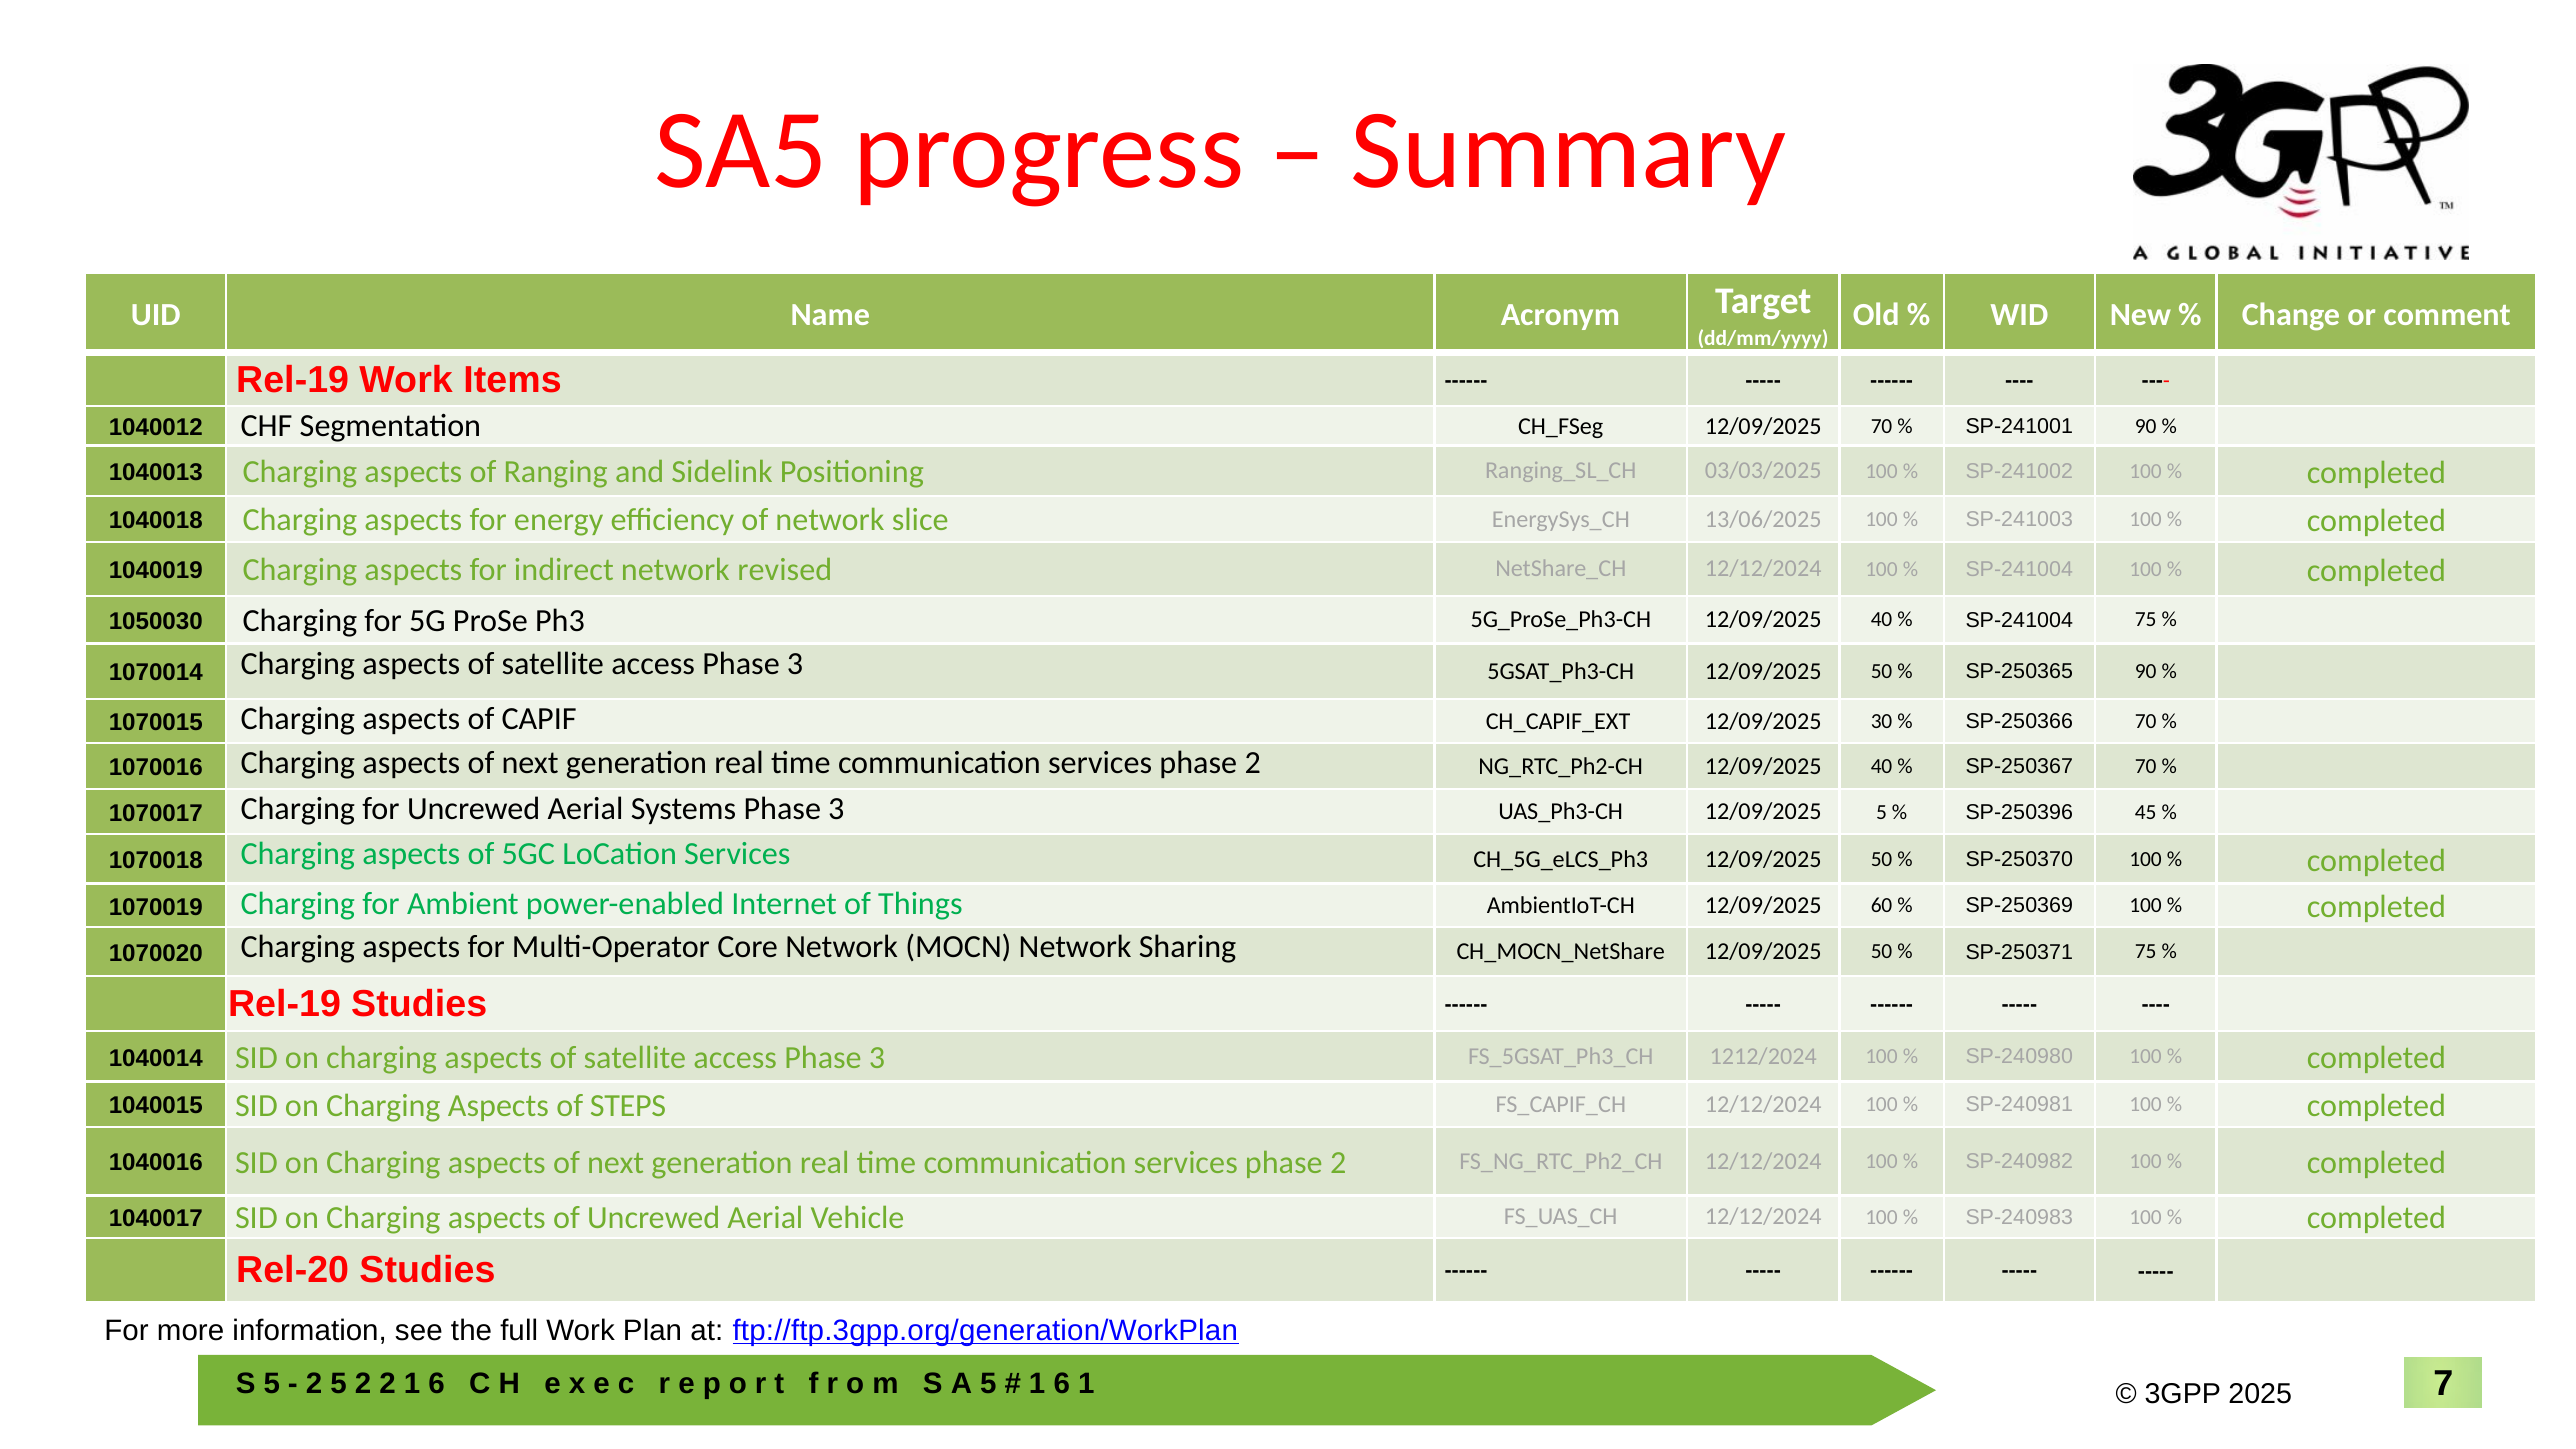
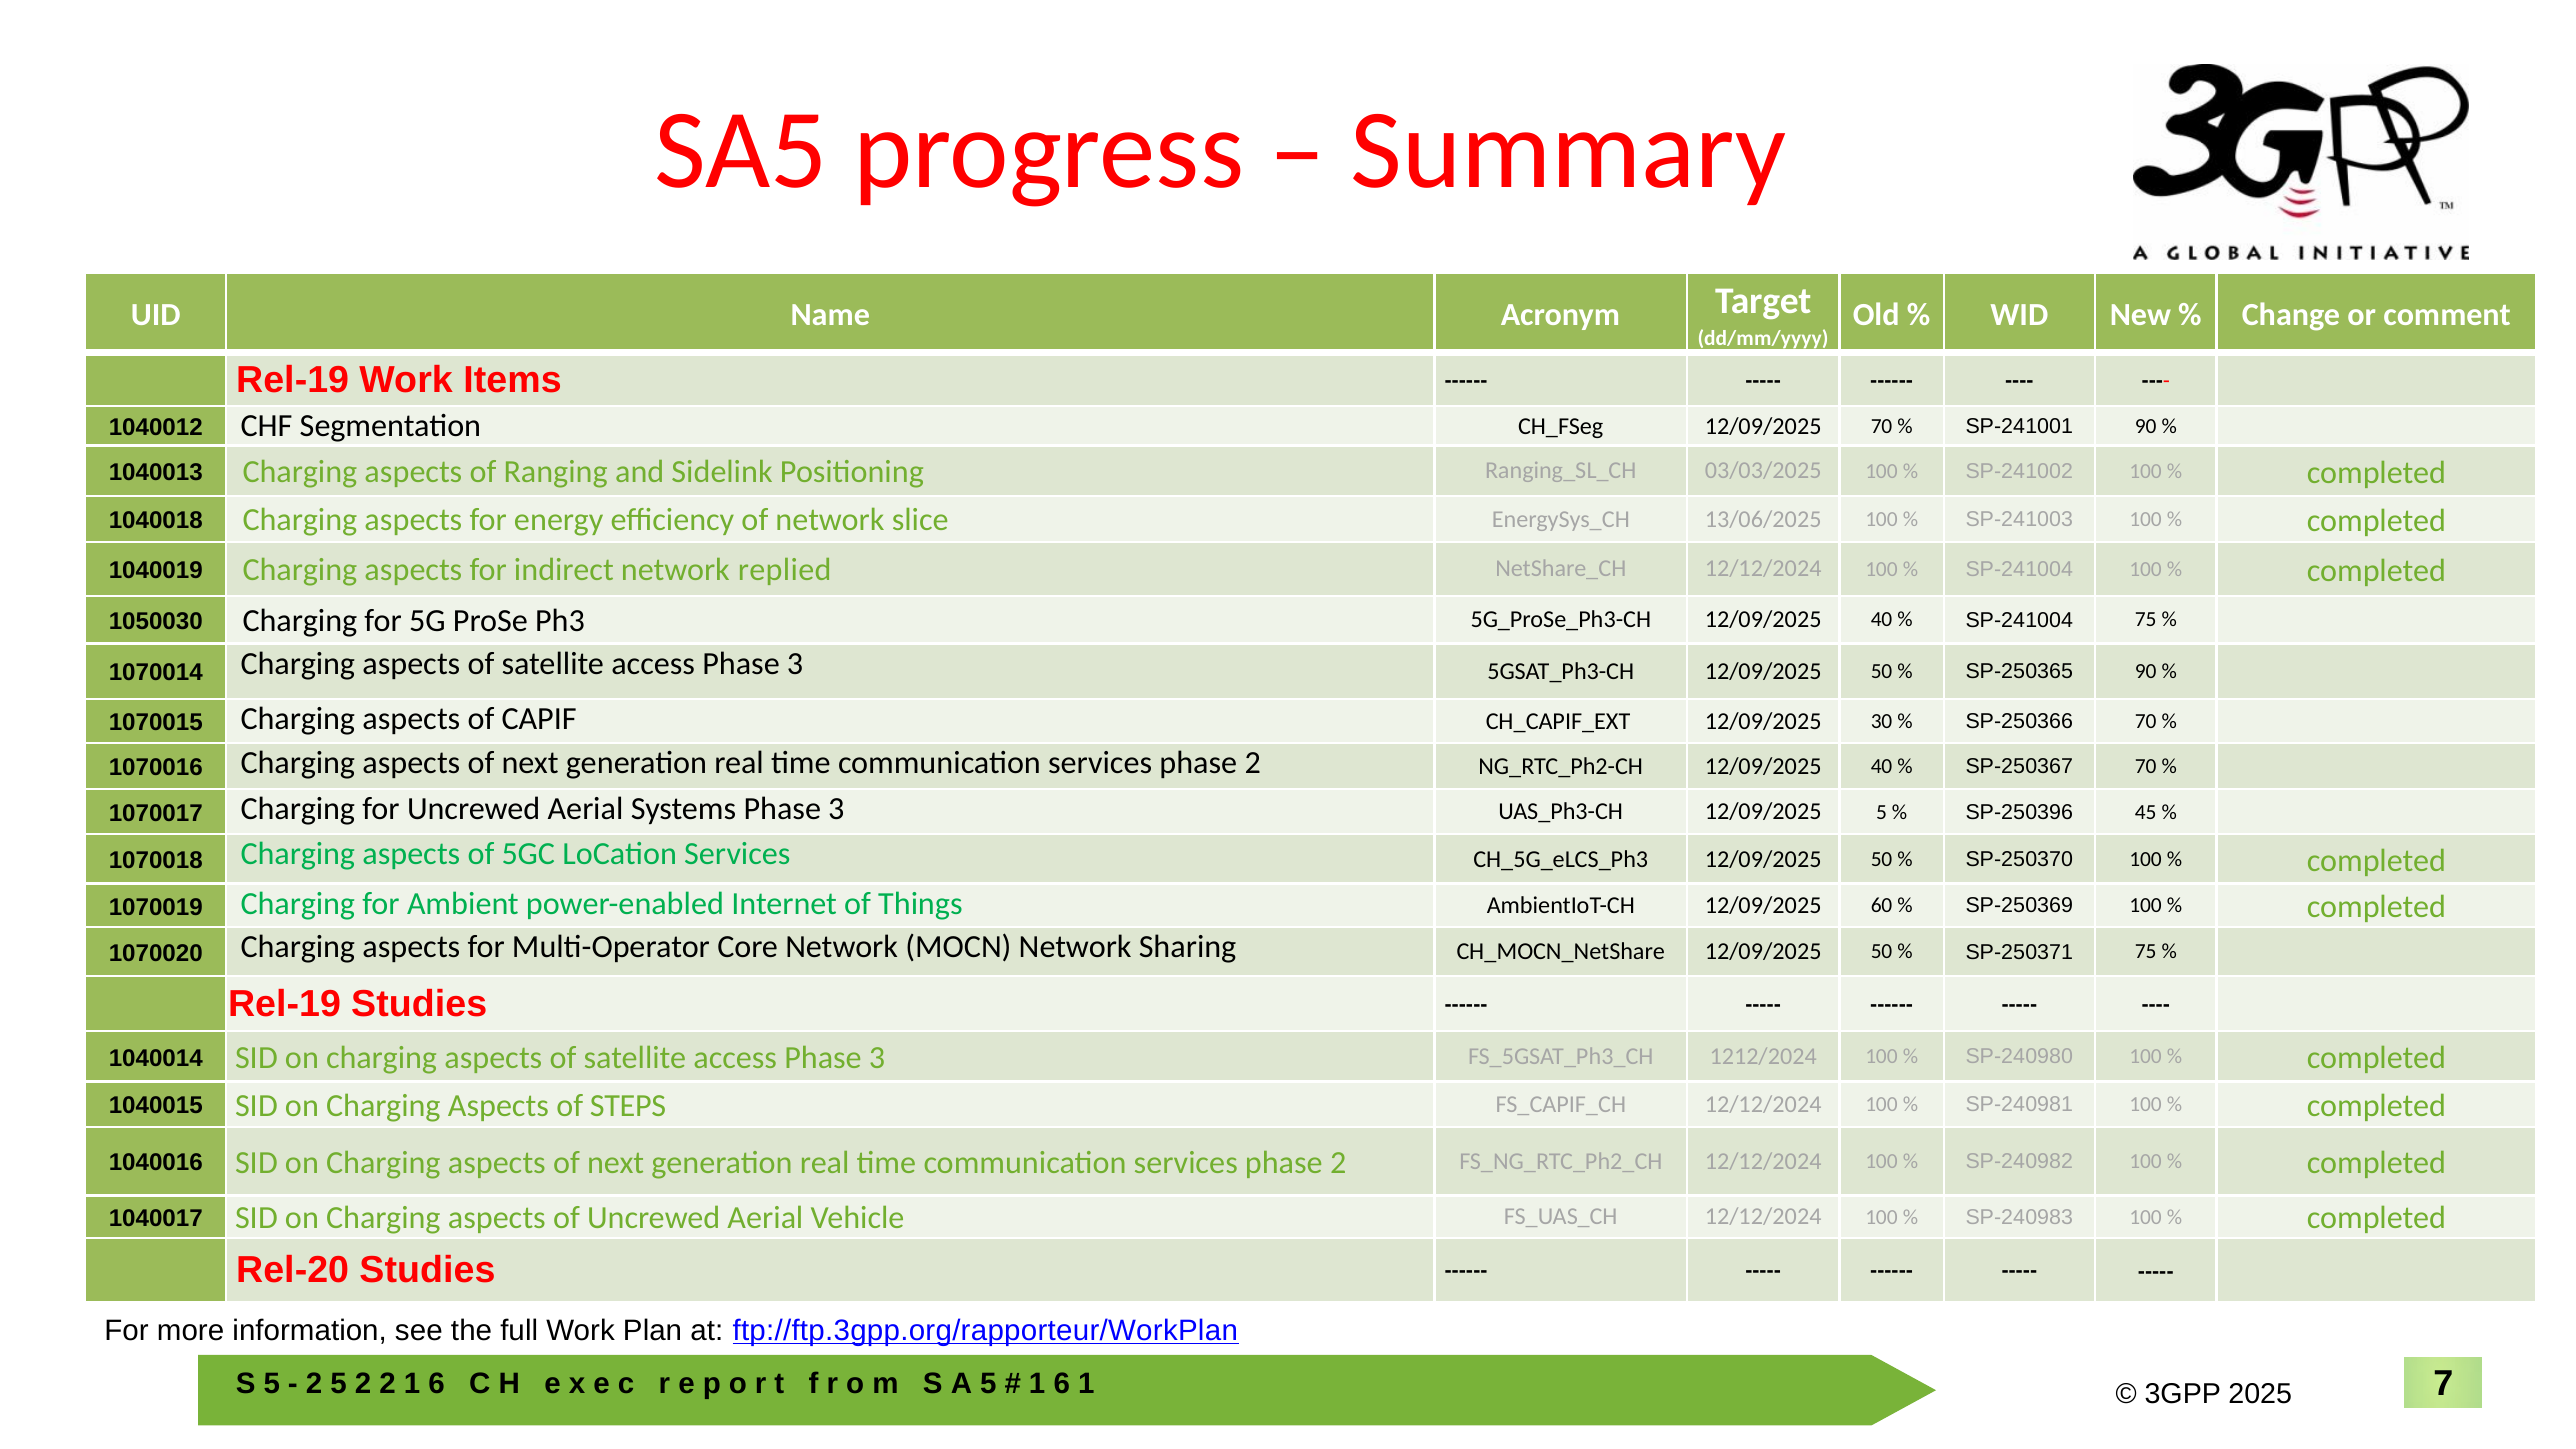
revised: revised -> replied
ftp://ftp.3gpp.org/generation/WorkPlan: ftp://ftp.3gpp.org/generation/WorkPlan -> ftp://ftp.3gpp.org/rapporteur/WorkPlan
